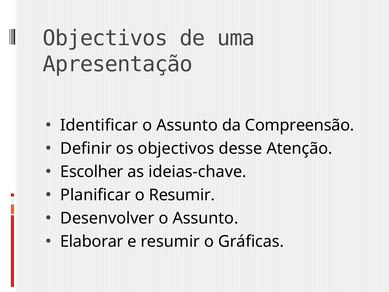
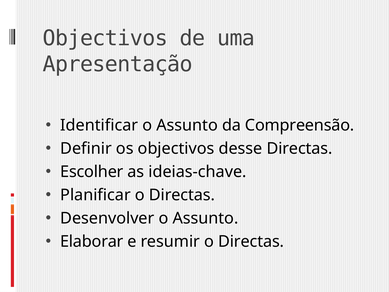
desse Atenção: Atenção -> Directas
Planificar o Resumir: Resumir -> Directas
resumir o Gráficas: Gráficas -> Directas
